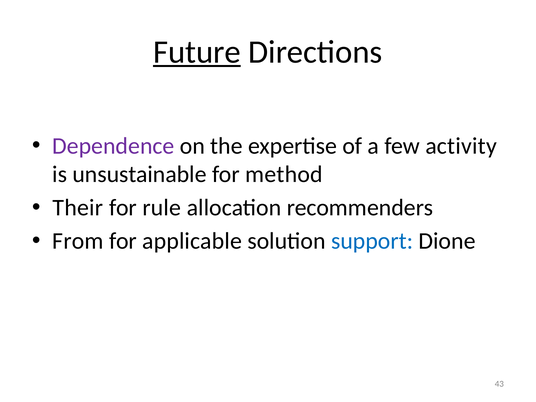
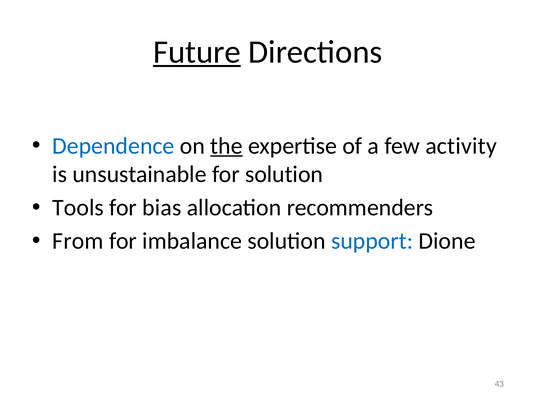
Dependence colour: purple -> blue
the underline: none -> present
for method: method -> solution
Their: Their -> Tools
rule: rule -> bias
applicable: applicable -> imbalance
